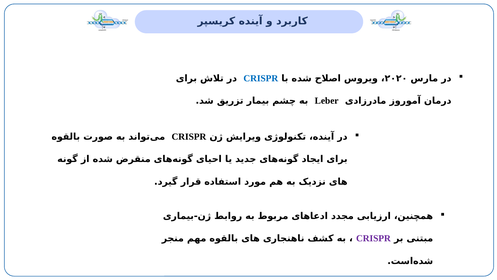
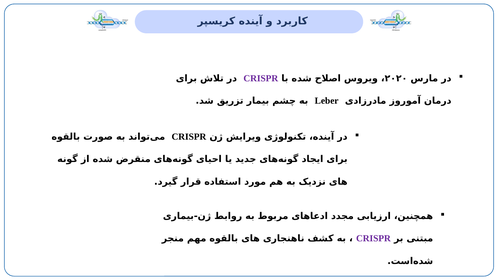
CRISPR at (261, 78) colour: blue -> purple
